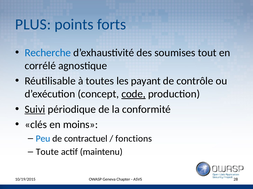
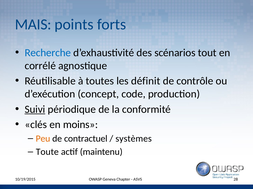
PLUS: PLUS -> MAIS
soumises: soumises -> scénarios
payant: payant -> définit
code underline: present -> none
Peu colour: blue -> orange
fonctions: fonctions -> systèmes
